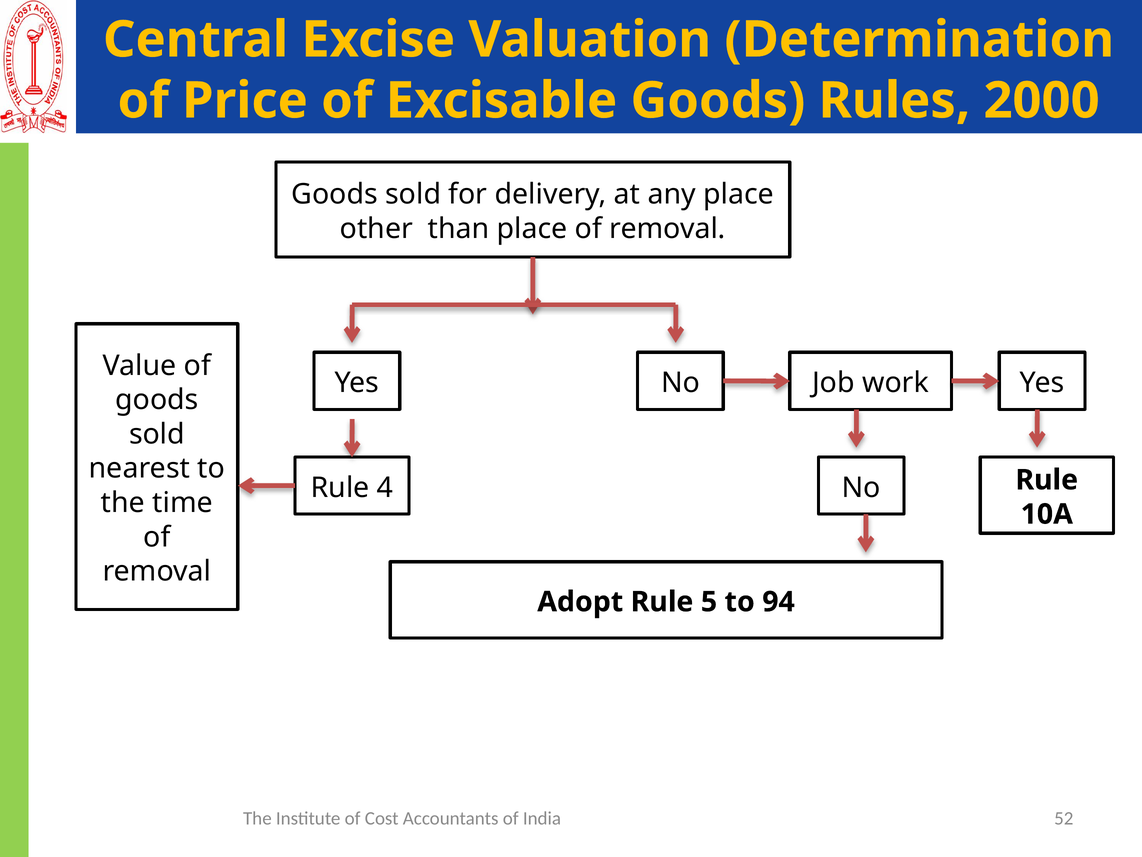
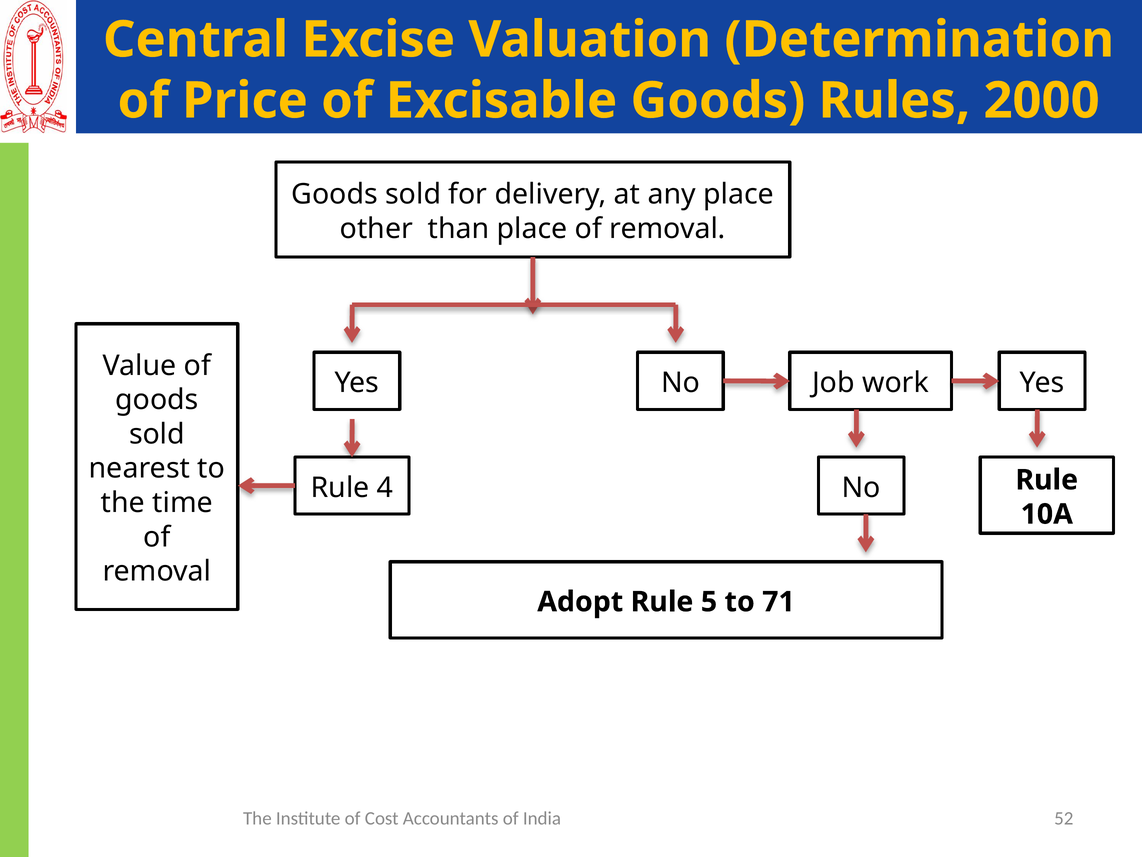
94: 94 -> 71
